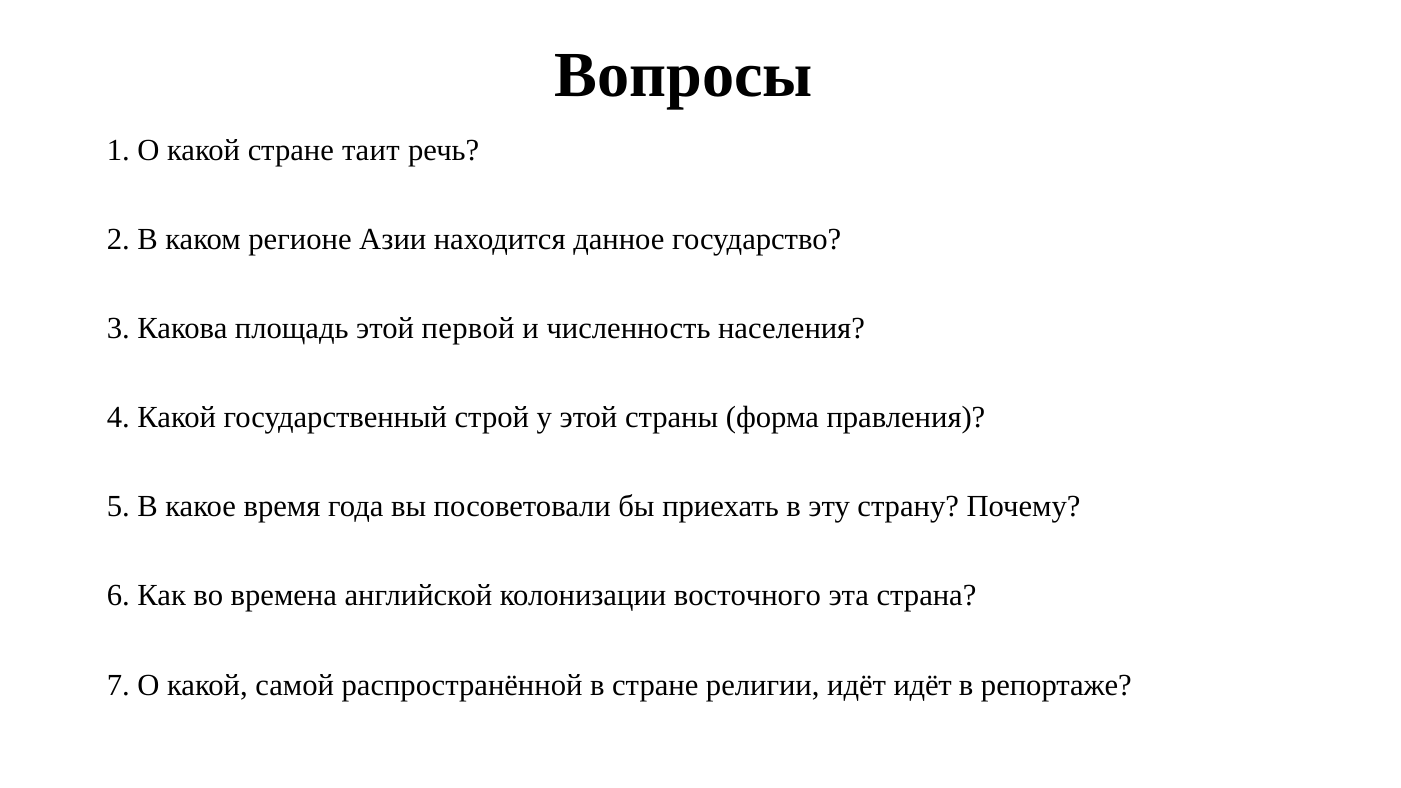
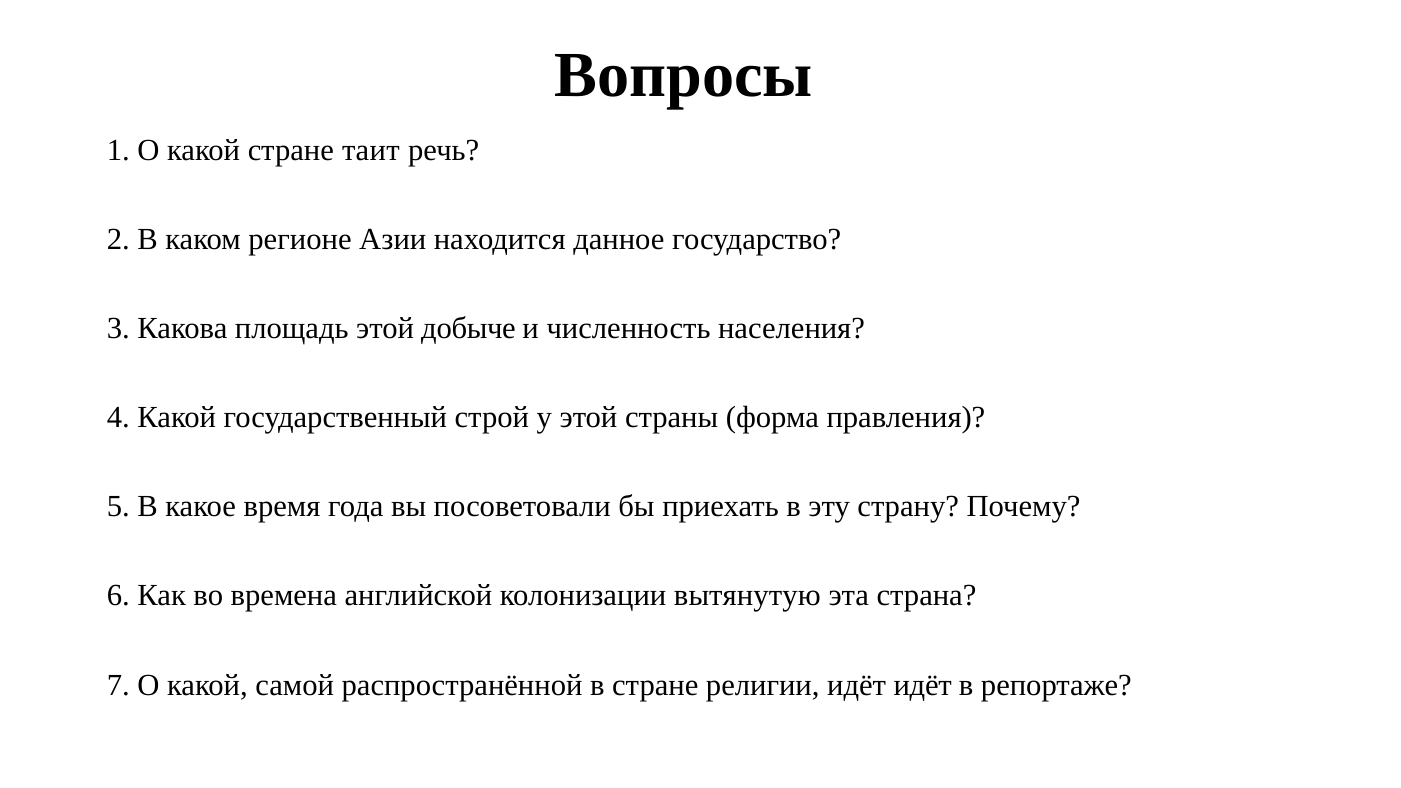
первой: первой -> добыче
восточного: восточного -> вытянутую
